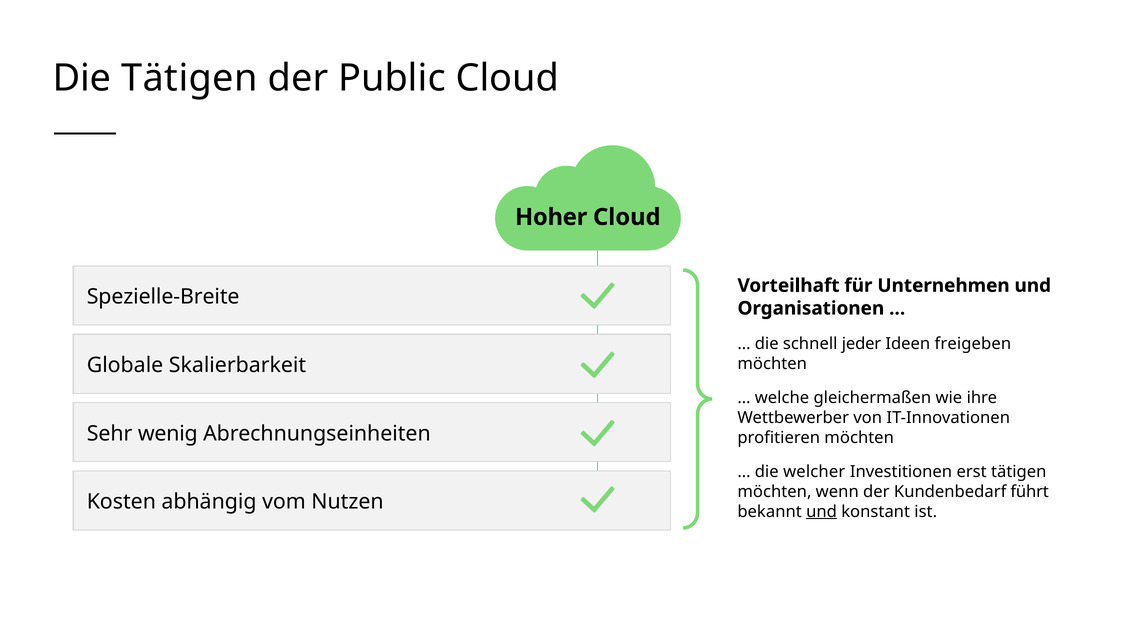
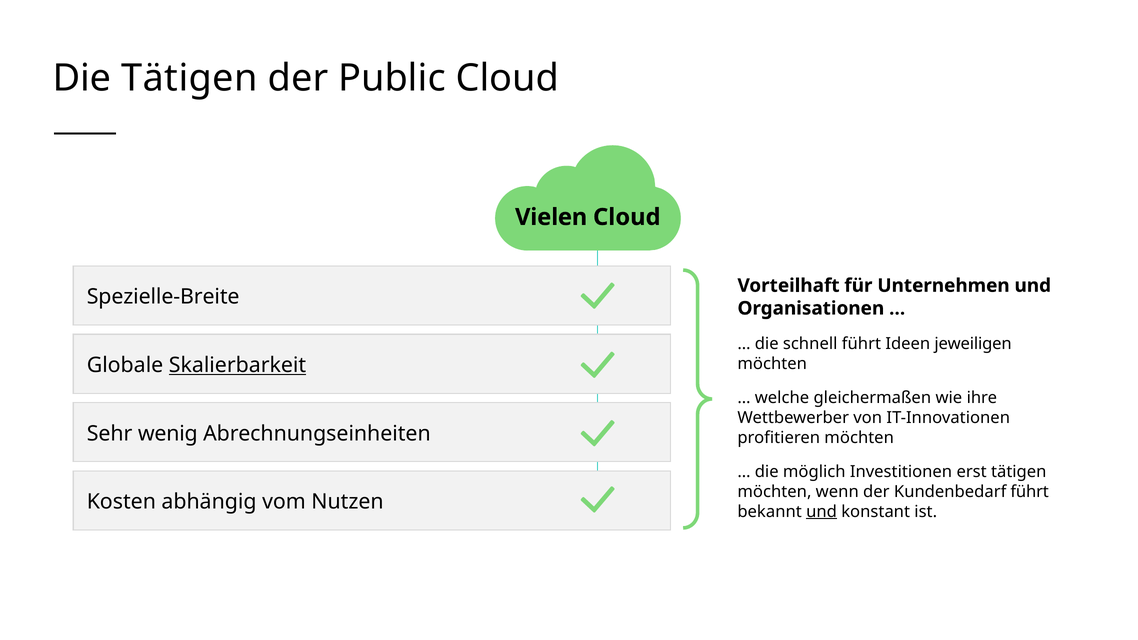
Hoher: Hoher -> Vielen
schnell jeder: jeder -> führt
freigeben: freigeben -> jeweiligen
Skalierbarkeit underline: none -> present
welcher: welcher -> möglich
